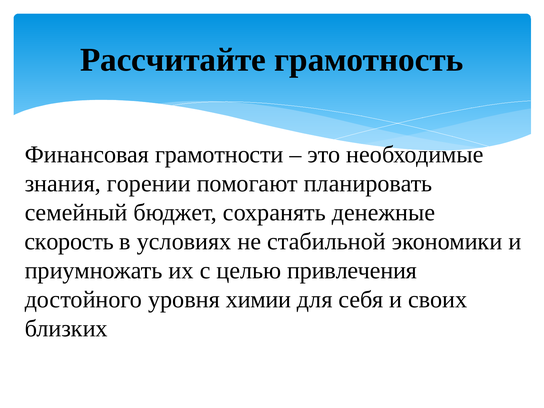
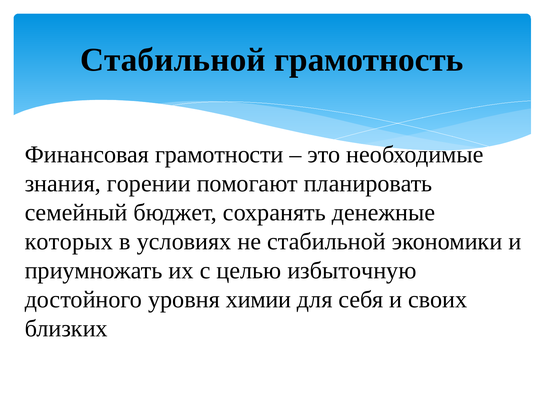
Рассчитайте at (173, 60): Рассчитайте -> Стабильной
скорость: скорость -> которых
привлечения: привлечения -> избыточную
